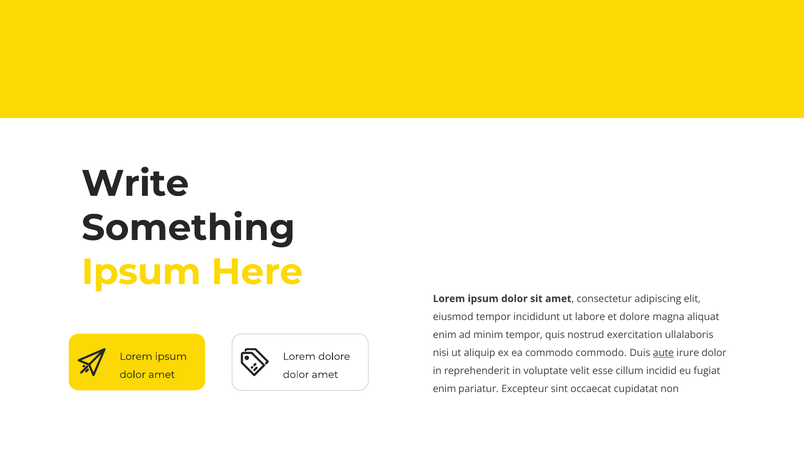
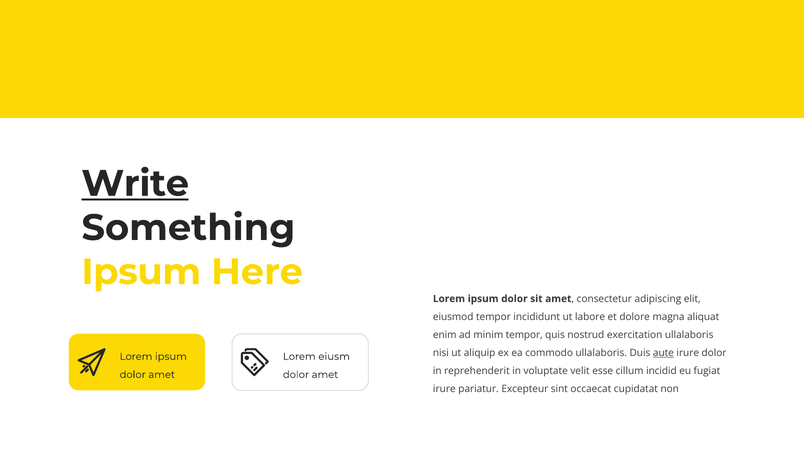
Write underline: none -> present
commodo commodo: commodo -> ullalaboris
Lorem dolore: dolore -> eiusm
enim at (444, 389): enim -> irure
